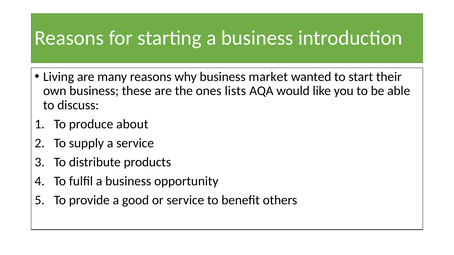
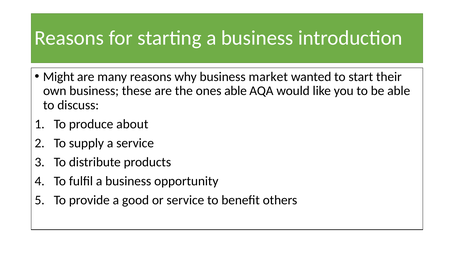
Living: Living -> Might
ones lists: lists -> able
